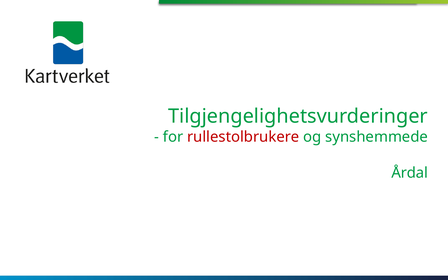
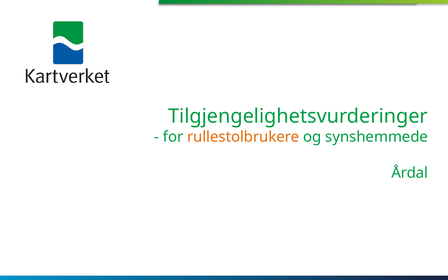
rullestolbrukere colour: red -> orange
